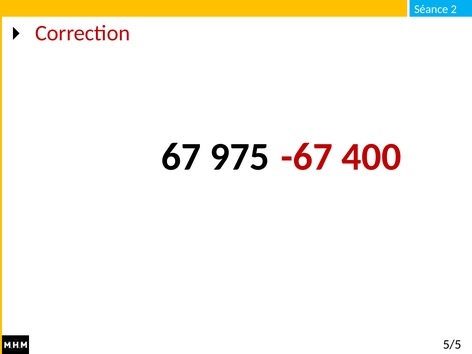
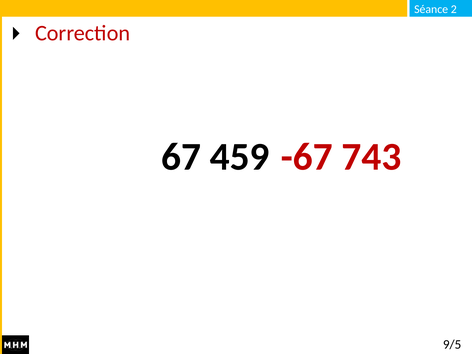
975: 975 -> 459
400: 400 -> 743
5/5: 5/5 -> 9/5
